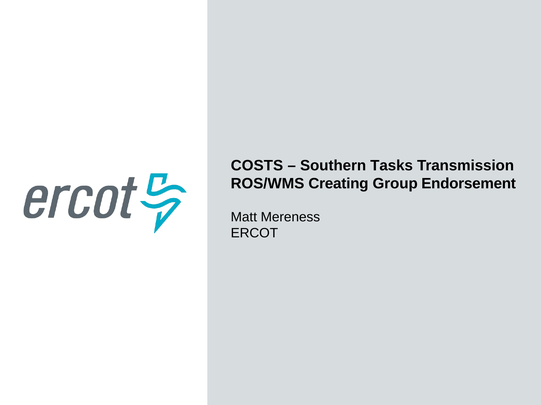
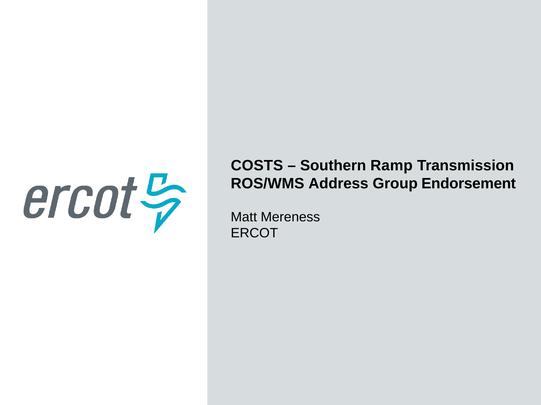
Tasks: Tasks -> Ramp
Creating: Creating -> Address
